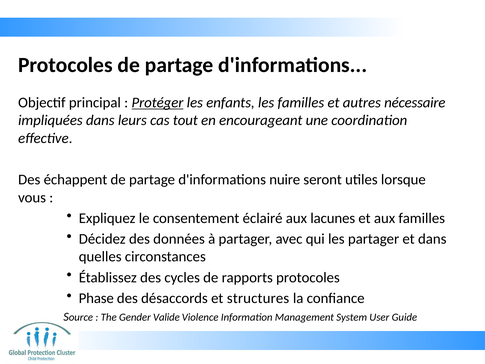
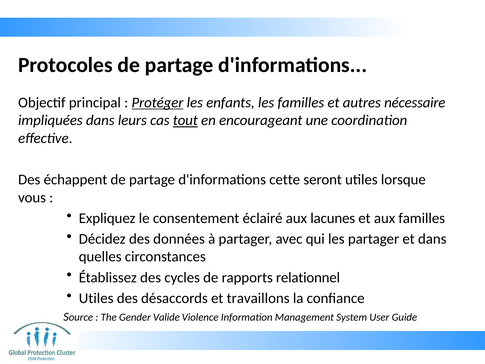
tout underline: none -> present
nuire: nuire -> cette
rapports protocoles: protocoles -> relationnel
Phase at (96, 298): Phase -> Utiles
structures: structures -> travaillons
